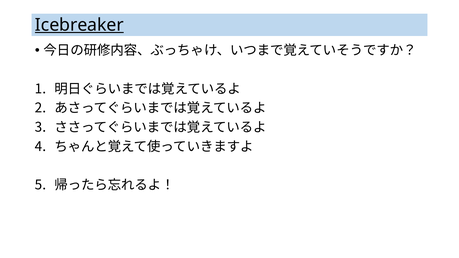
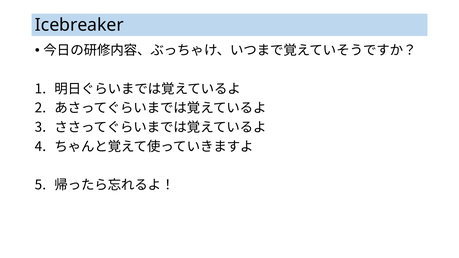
Icebreaker underline: present -> none
